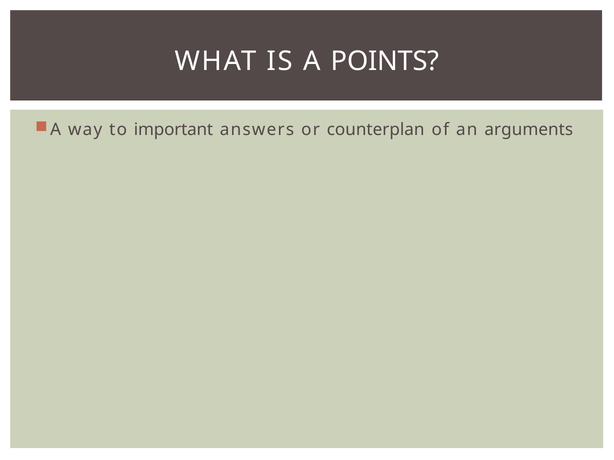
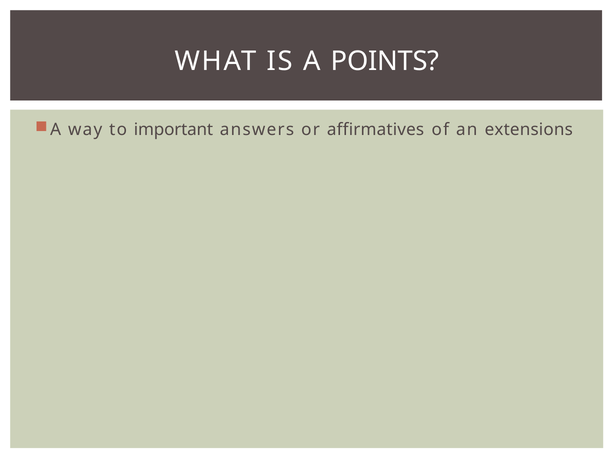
counterplan: counterplan -> affirmatives
arguments: arguments -> extensions
